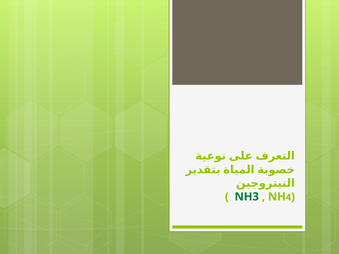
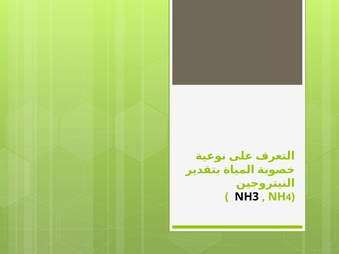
NH3 colour: green -> black
